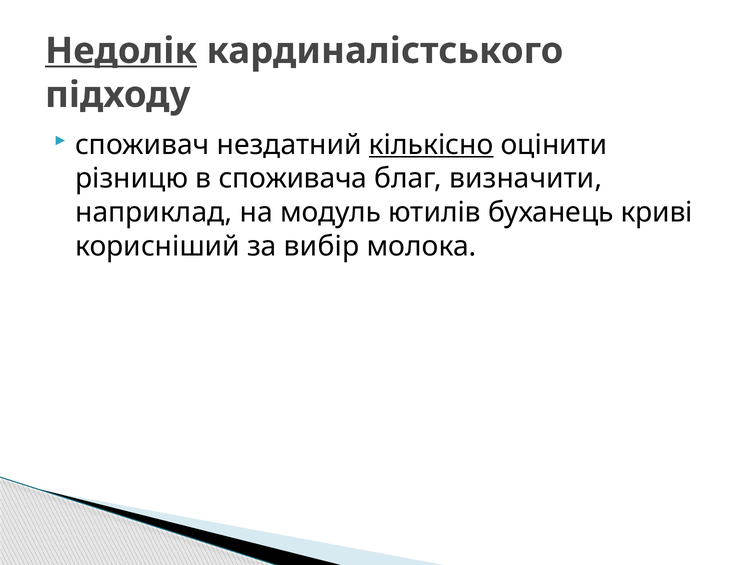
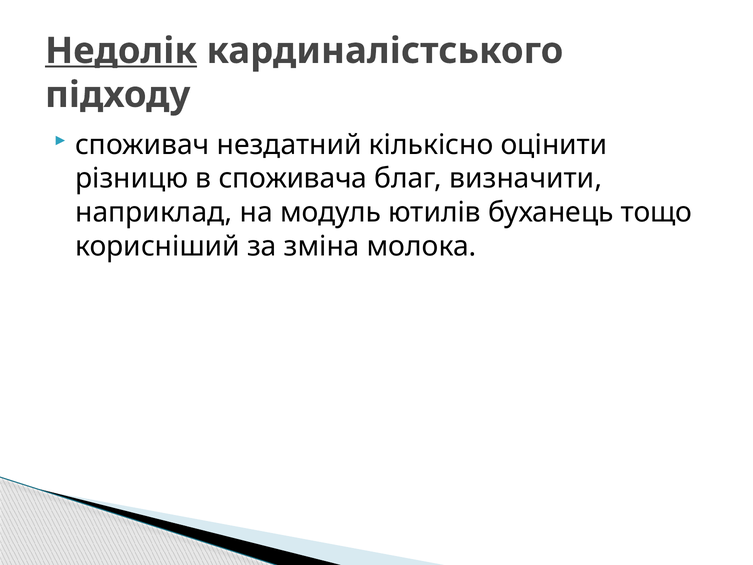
кількісно underline: present -> none
криві: криві -> тощо
вибір: вибір -> зміна
